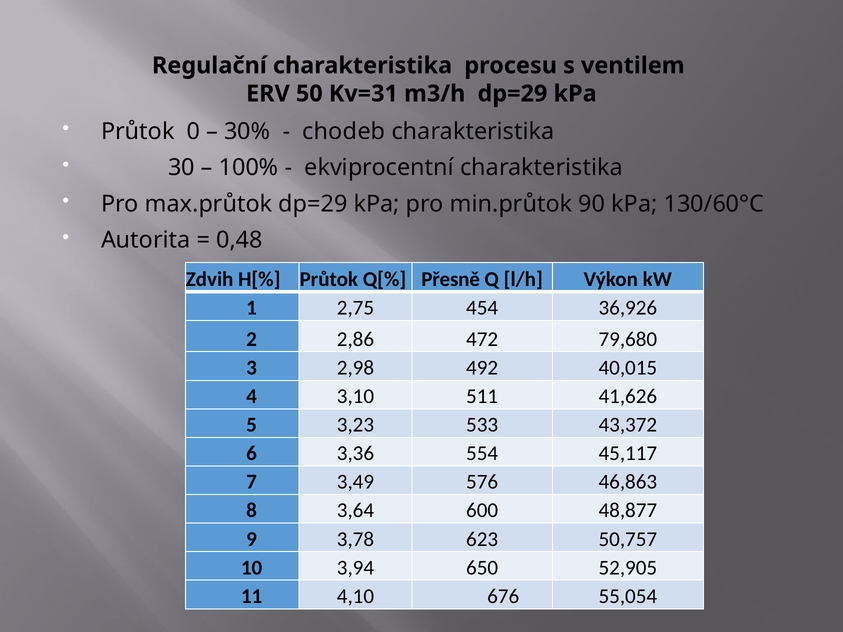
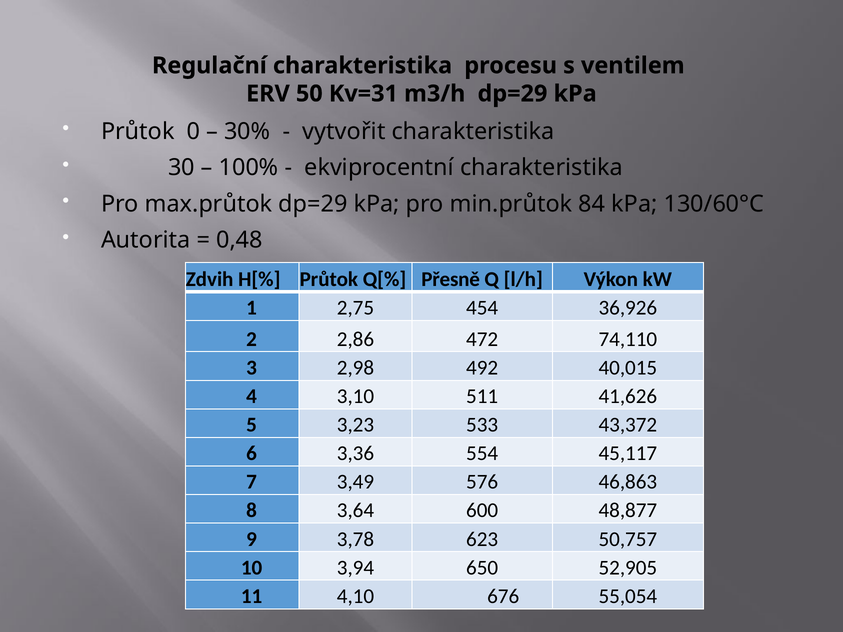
chodeb: chodeb -> vytvořit
90: 90 -> 84
79,680: 79,680 -> 74,110
